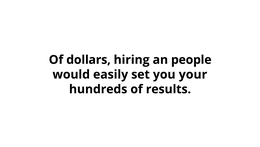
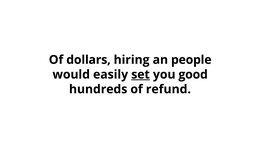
set underline: none -> present
your: your -> good
results: results -> refund
